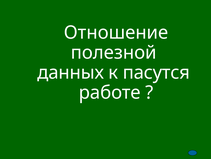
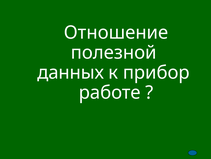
пасутся: пасутся -> прибор
